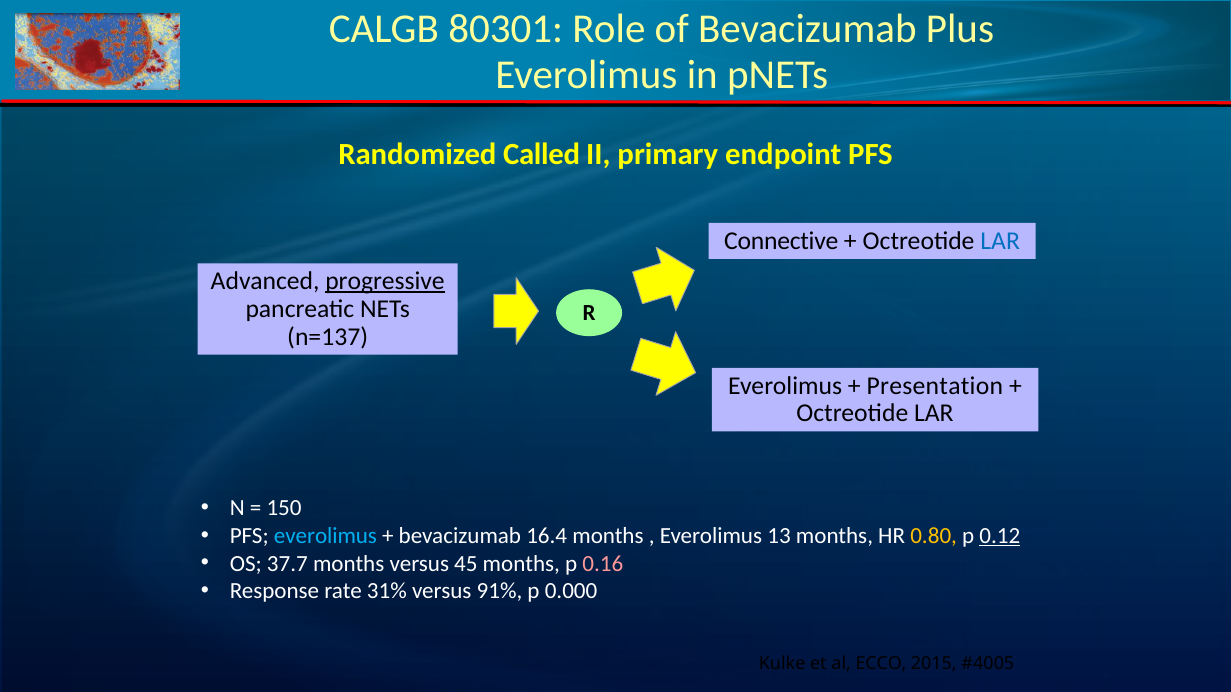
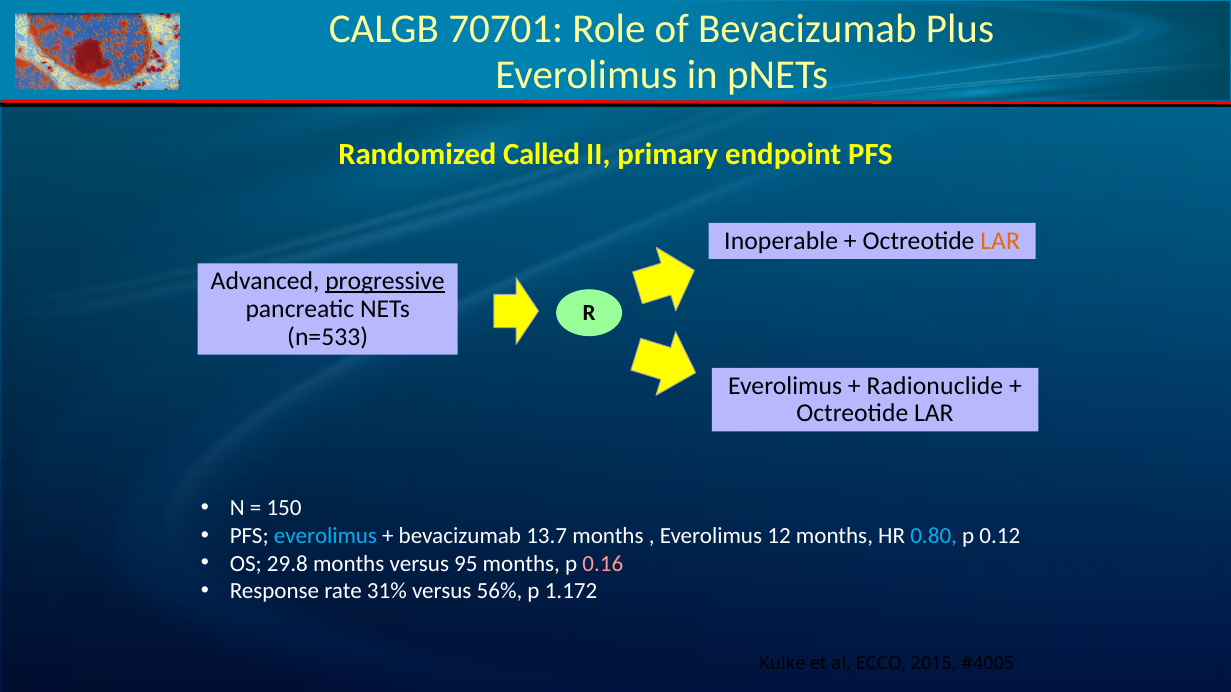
80301: 80301 -> 70701
Connective: Connective -> Inoperable
LAR at (1000, 241) colour: blue -> orange
n=137: n=137 -> n=533
Presentation: Presentation -> Radionuclide
16.4: 16.4 -> 13.7
13: 13 -> 12
0.80 colour: yellow -> light blue
0.12 underline: present -> none
37.7: 37.7 -> 29.8
45: 45 -> 95
91%: 91% -> 56%
0.000: 0.000 -> 1.172
